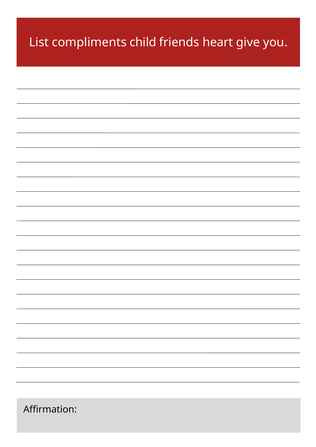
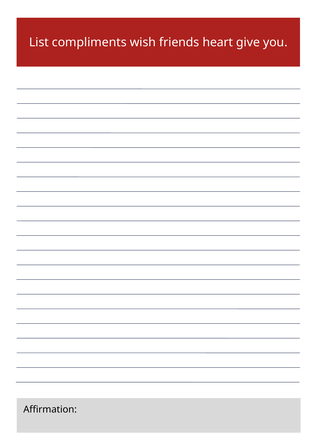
child: child -> wish
